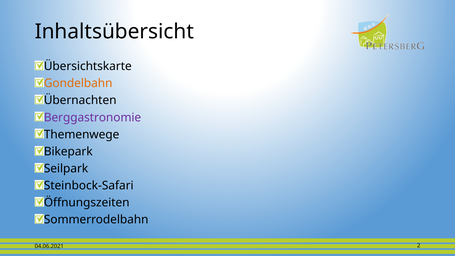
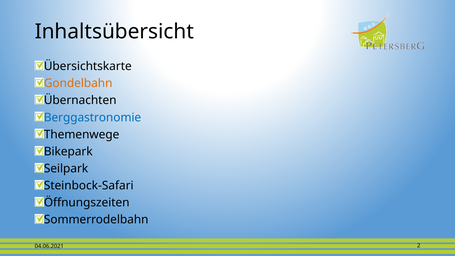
Berggastronomie colour: purple -> blue
